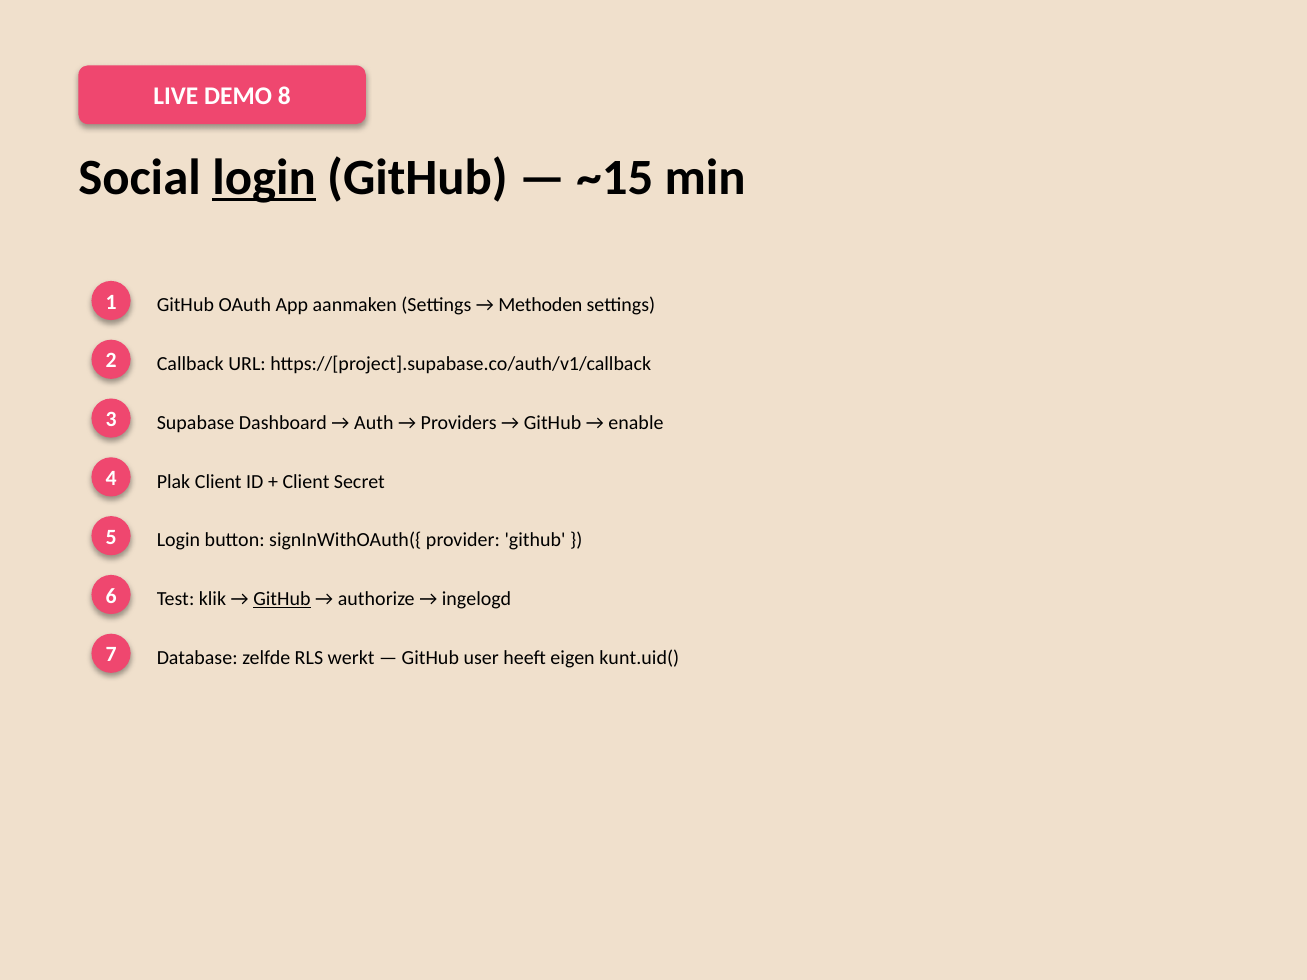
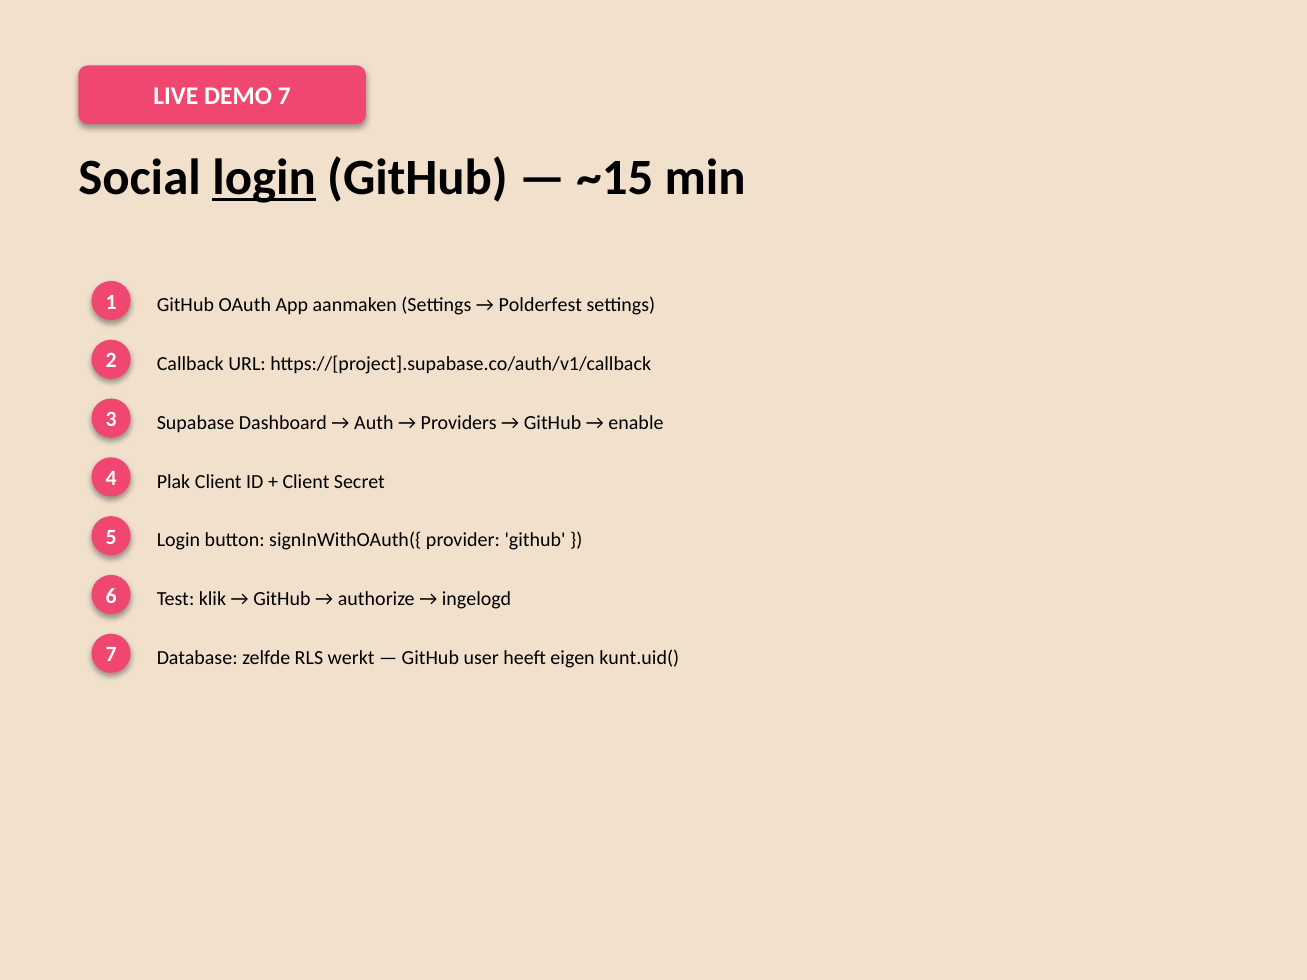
DEMO 8: 8 -> 7
Methoden: Methoden -> Polderfest
GitHub at (282, 599) underline: present -> none
